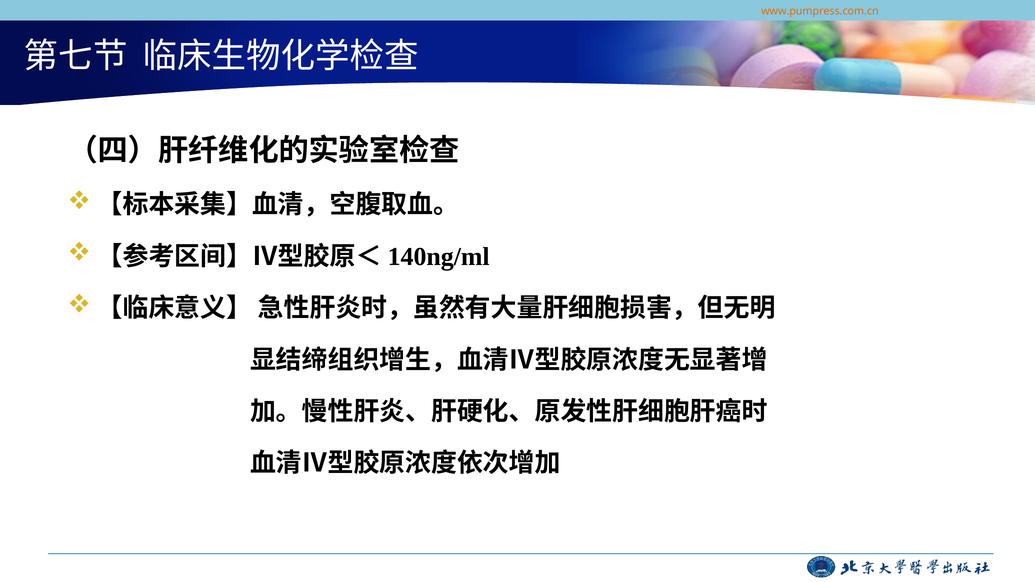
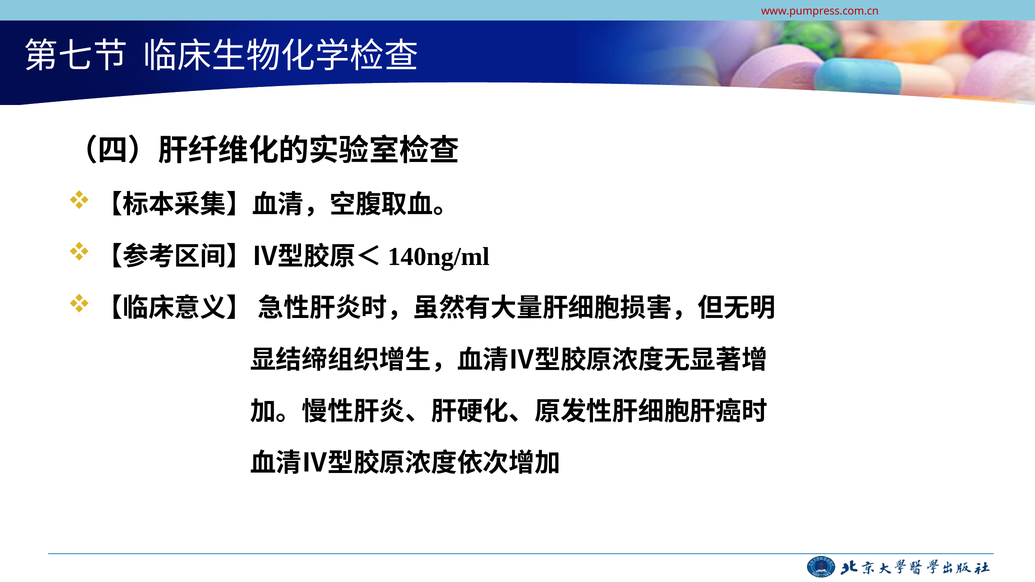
www.pumpress.com.cn colour: orange -> red
